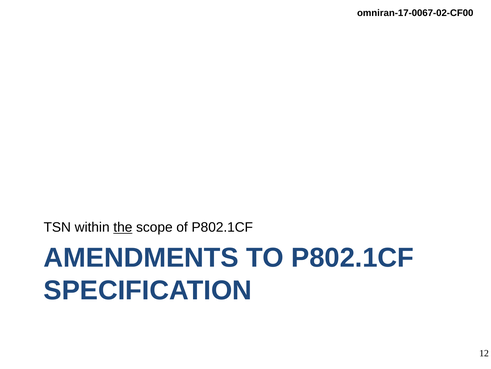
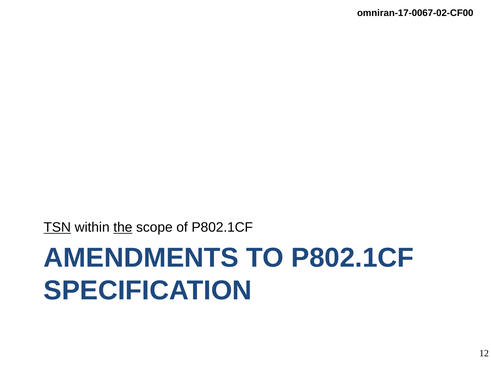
TSN underline: none -> present
